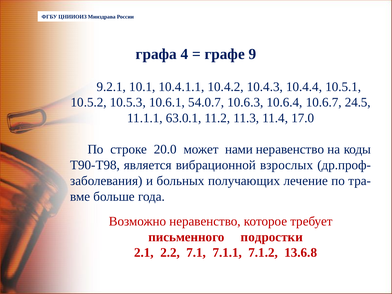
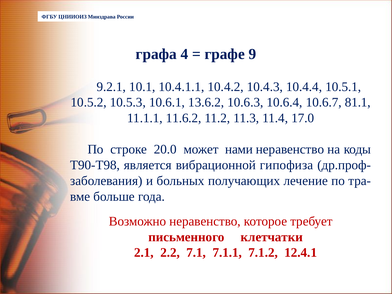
54.0.7: 54.0.7 -> 13.6.2
24.5: 24.5 -> 81.1
63.0.1: 63.0.1 -> 11.6.2
взрослых: взрослых -> гипофиза
подростки: подростки -> клетчатки
13.6.8: 13.6.8 -> 12.4.1
